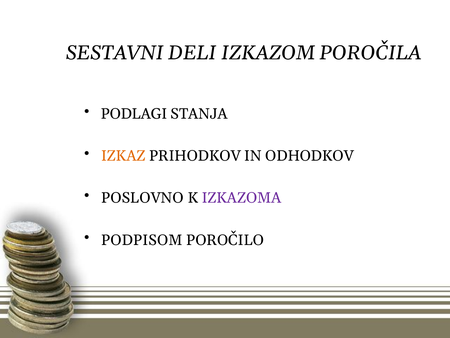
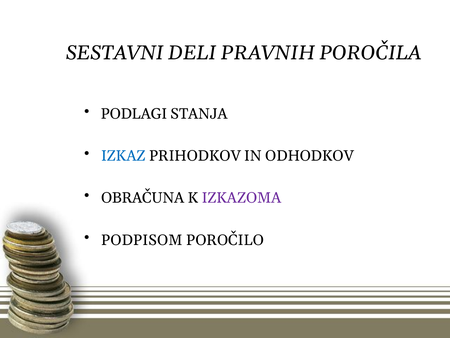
IZKAZOM: IZKAZOM -> PRAVNIH
IZKAZ colour: orange -> blue
POSLOVNO: POSLOVNO -> OBRAČUNA
